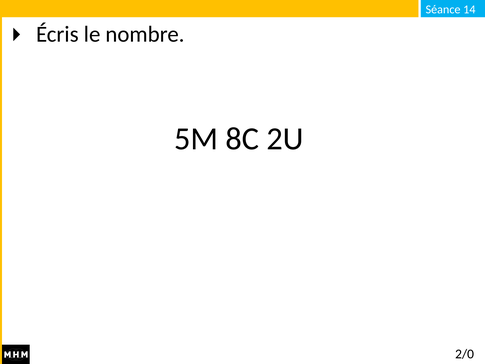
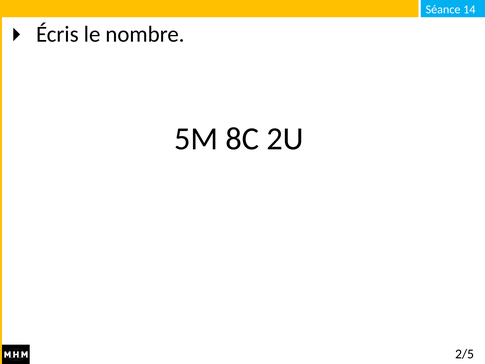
2/0: 2/0 -> 2/5
